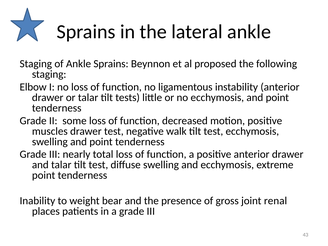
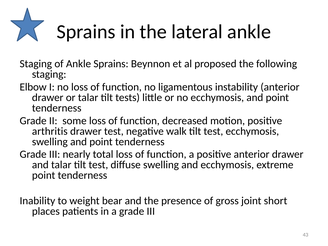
muscles: muscles -> arthritis
renal: renal -> short
